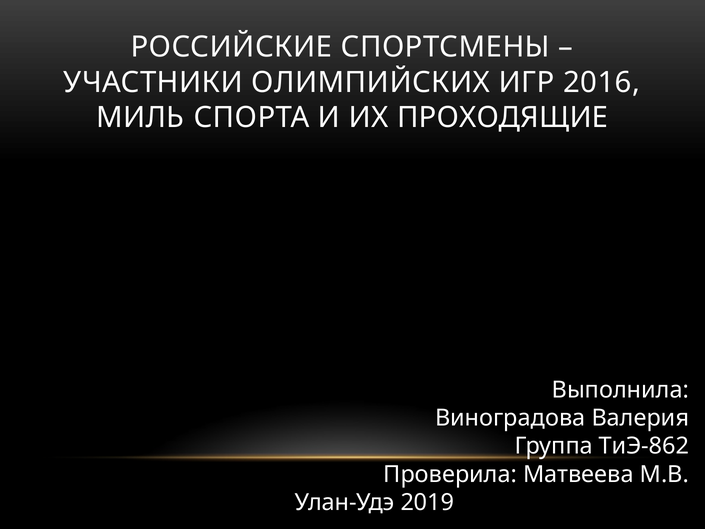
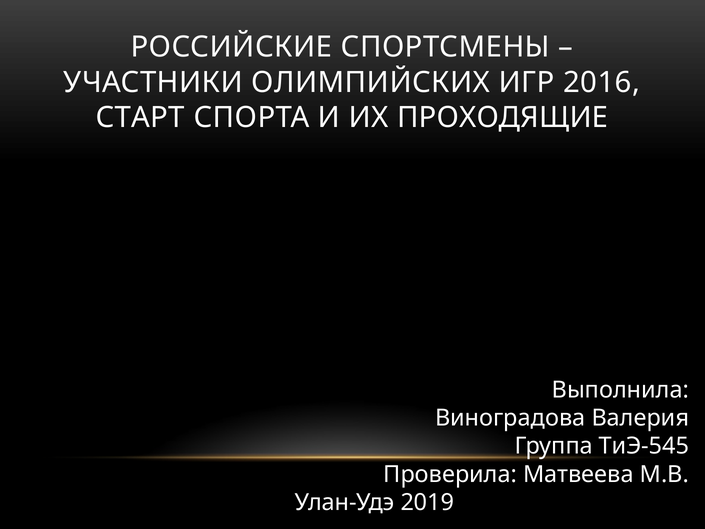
МИЛЬ: МИЛЬ -> СТАРТ
ТиЭ-862: ТиЭ-862 -> ТиЭ-545
